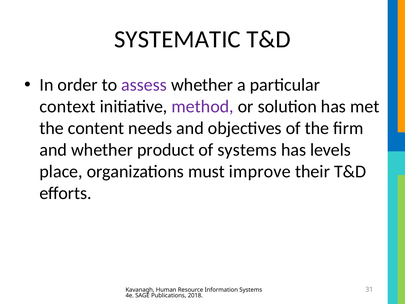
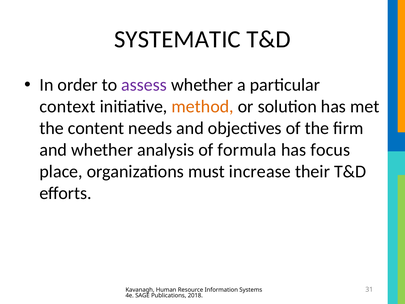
method colour: purple -> orange
product: product -> analysis
of systems: systems -> formula
levels: levels -> focus
improve: improve -> increase
